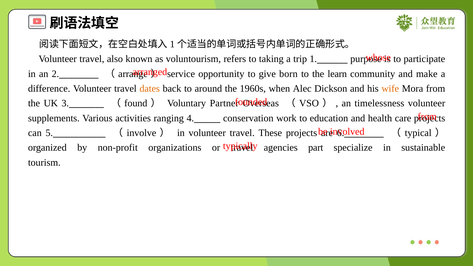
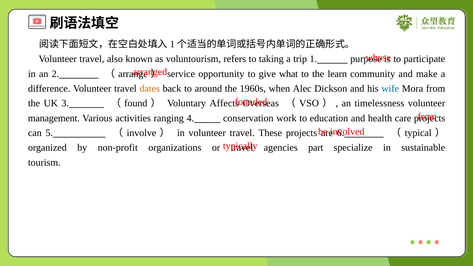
born: born -> what
wife colour: orange -> blue
Partner: Partner -> Affects
supplements: supplements -> management
